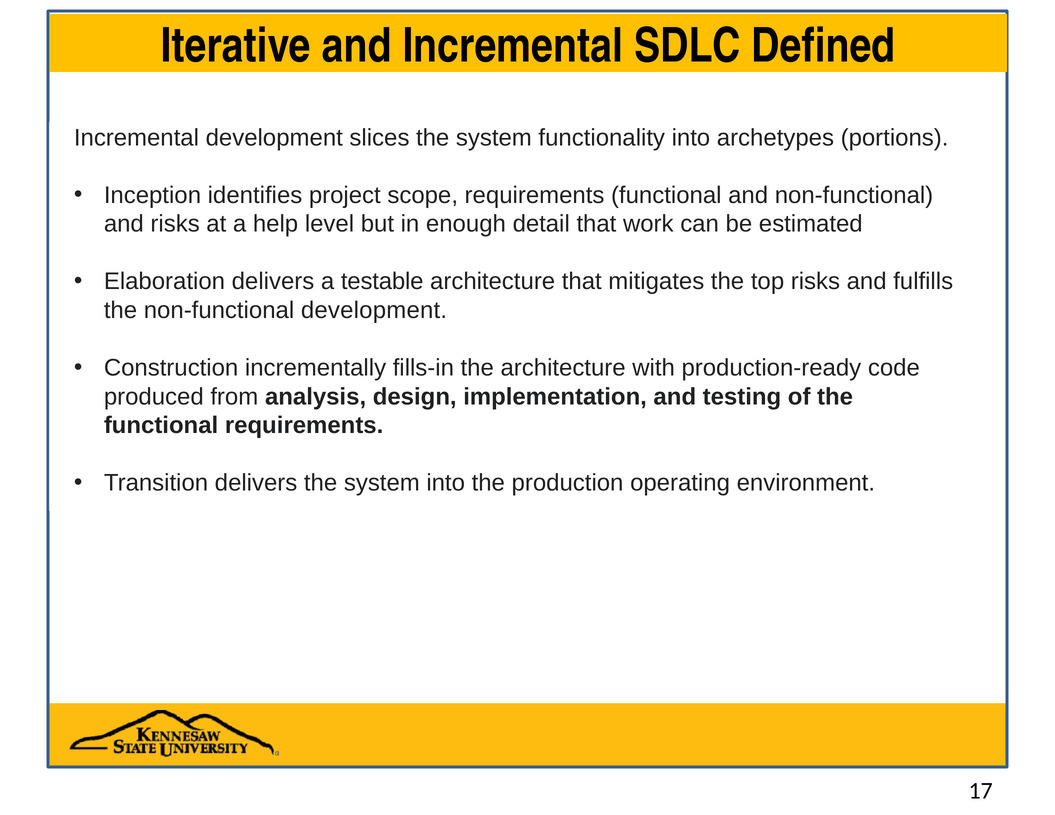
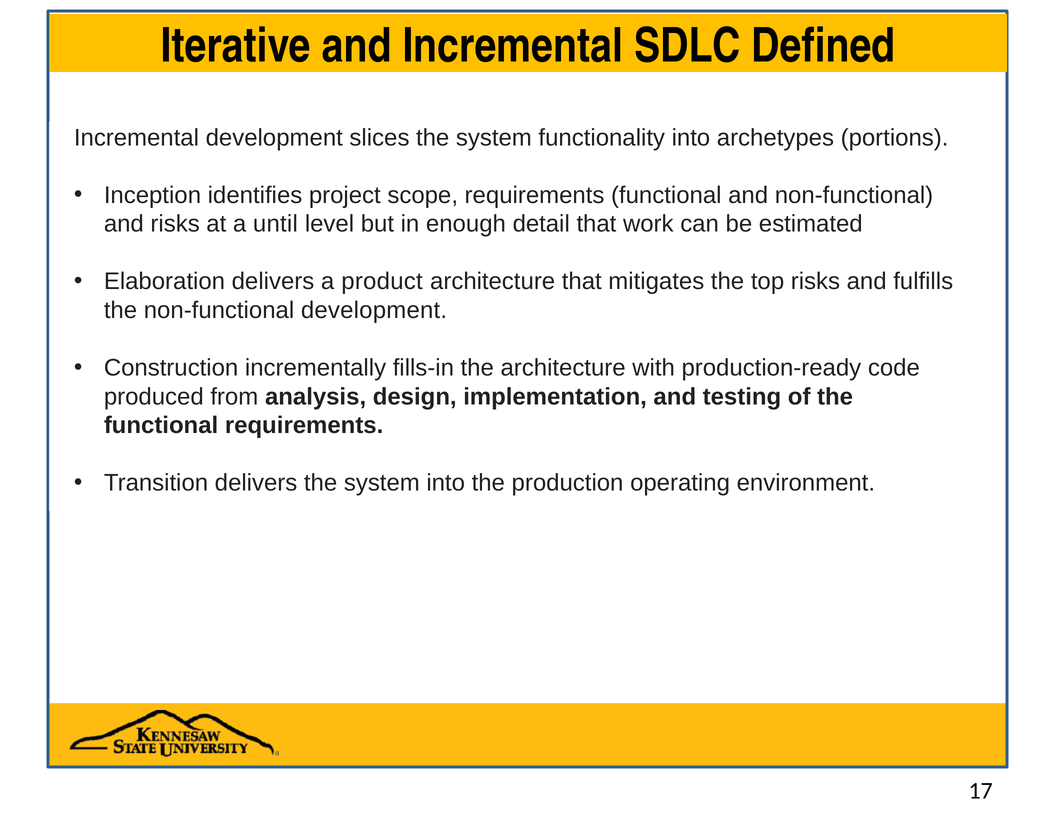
help: help -> until
testable: testable -> product
